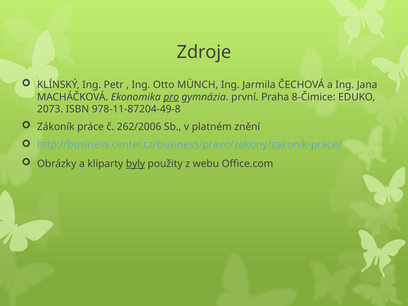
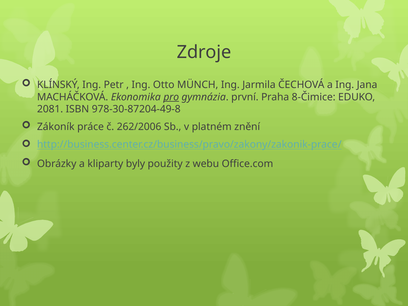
2073: 2073 -> 2081
978-11-87204-49-8: 978-11-87204-49-8 -> 978-30-87204-49-8
byly underline: present -> none
